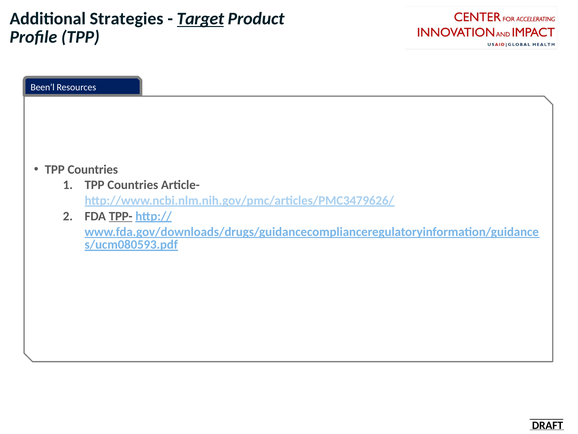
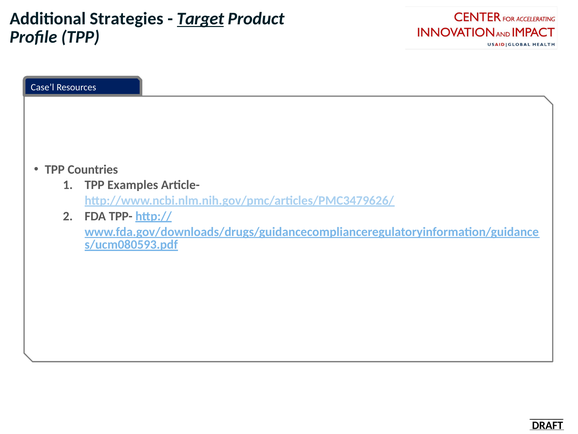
Been’l: Been’l -> Case’l
Countries at (133, 185): Countries -> Examples
TPP- underline: present -> none
